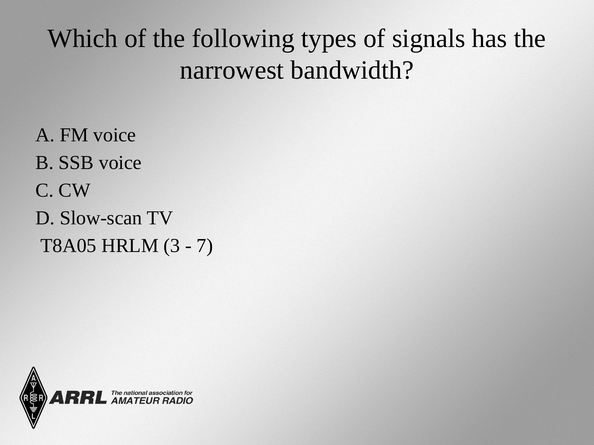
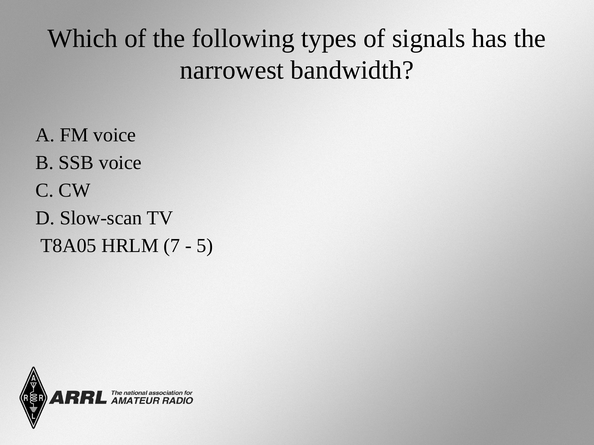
3: 3 -> 7
7: 7 -> 5
